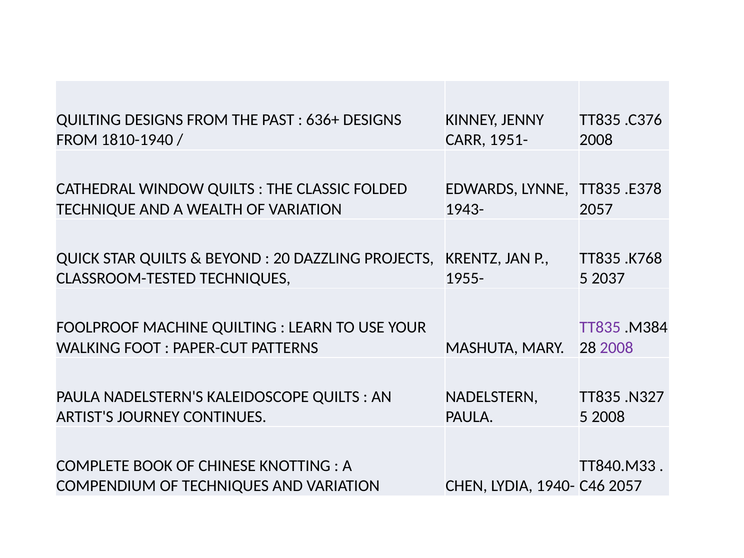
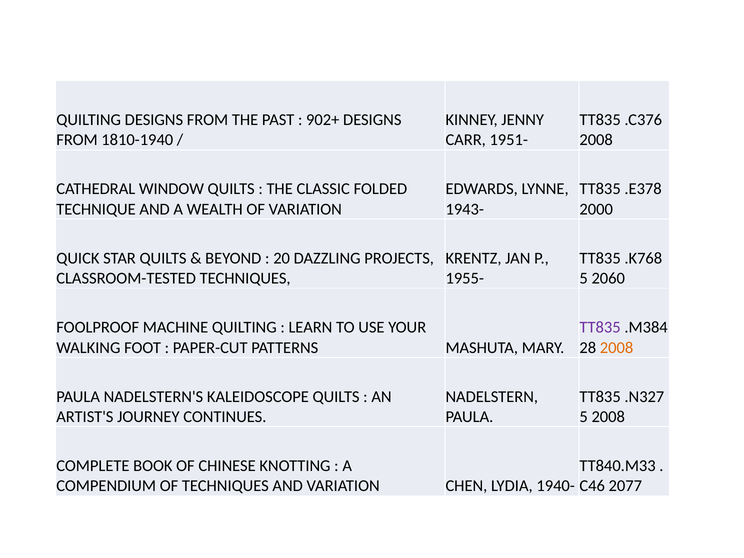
636+: 636+ -> 902+
2057 at (596, 209): 2057 -> 2000
2037: 2037 -> 2060
2008 at (617, 348) colour: purple -> orange
2057 at (625, 486): 2057 -> 2077
